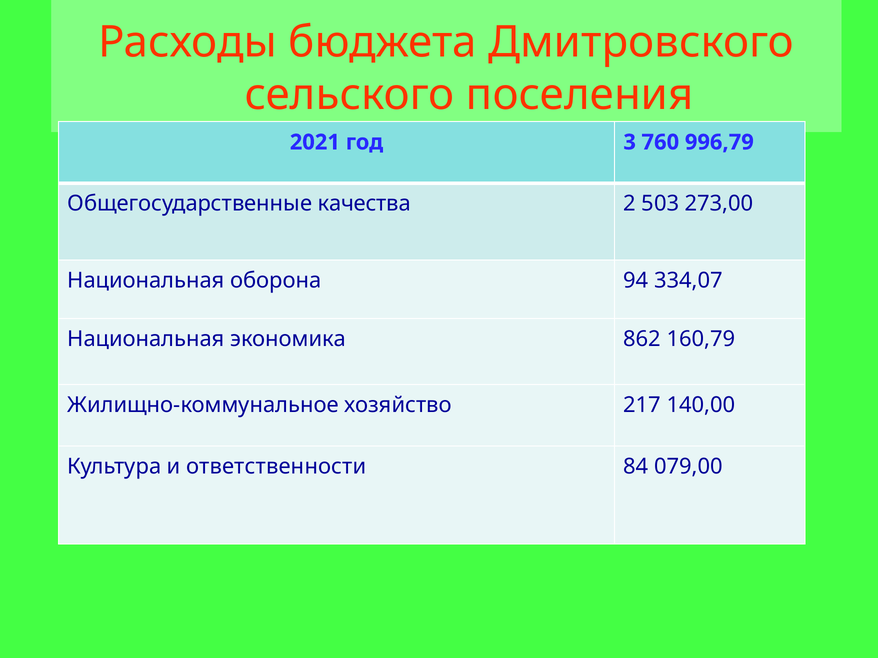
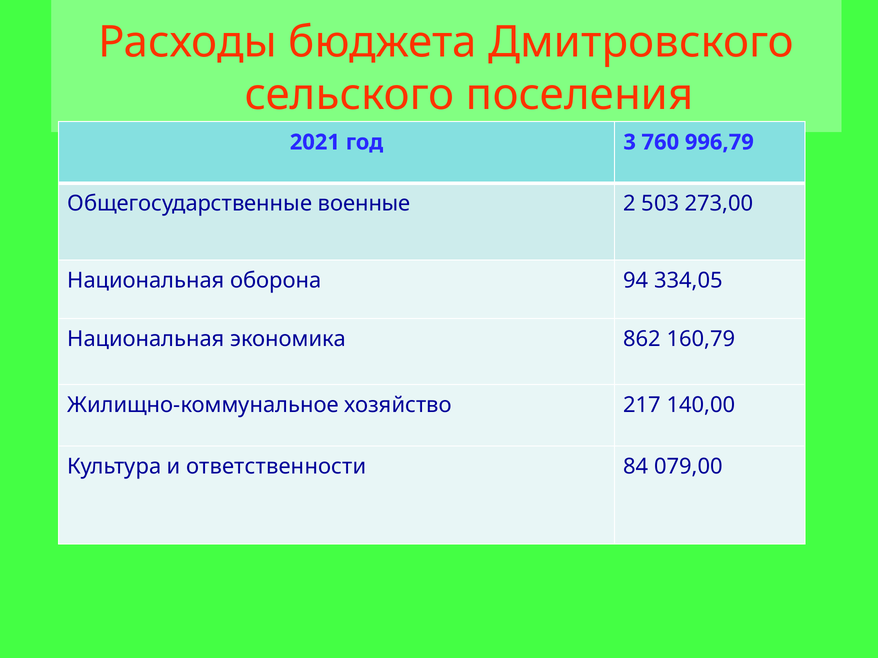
качества: качества -> военные
334,07: 334,07 -> 334,05
